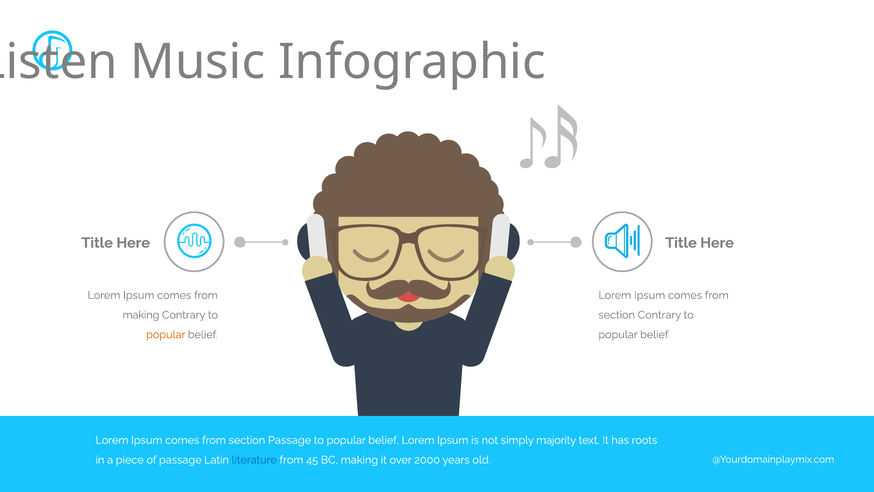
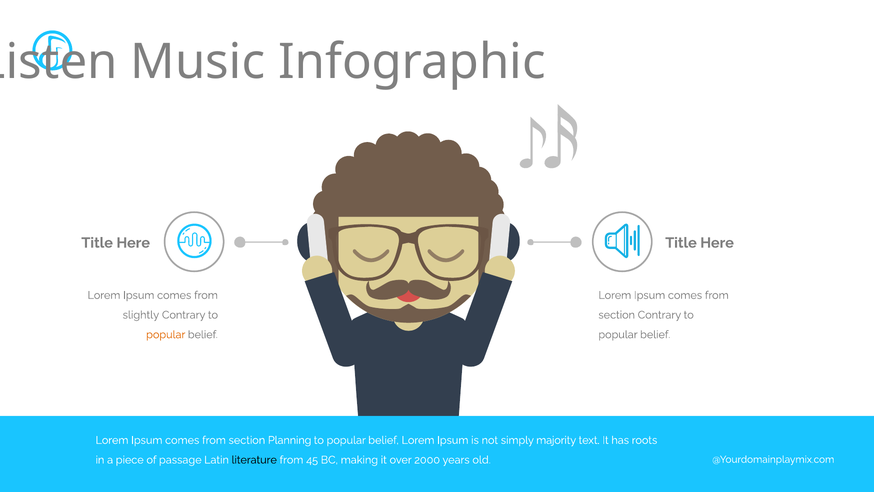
making at (141, 315): making -> slightly
section Passage: Passage -> Planning
literature colour: blue -> black
